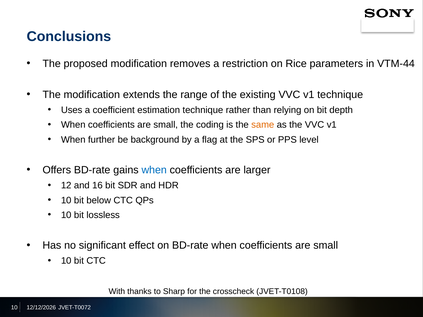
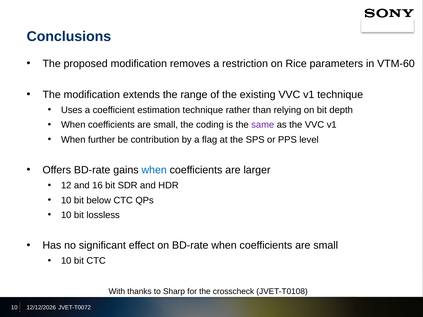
VTM-44: VTM-44 -> VTM-60
same colour: orange -> purple
background: background -> contribution
